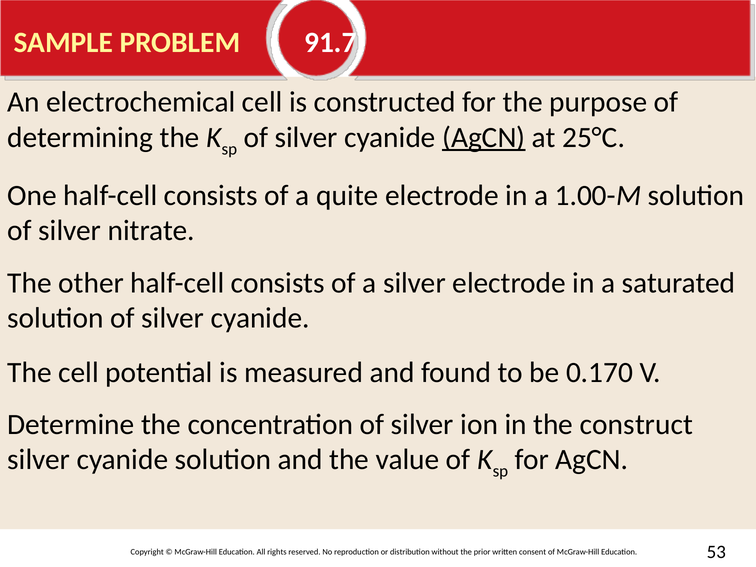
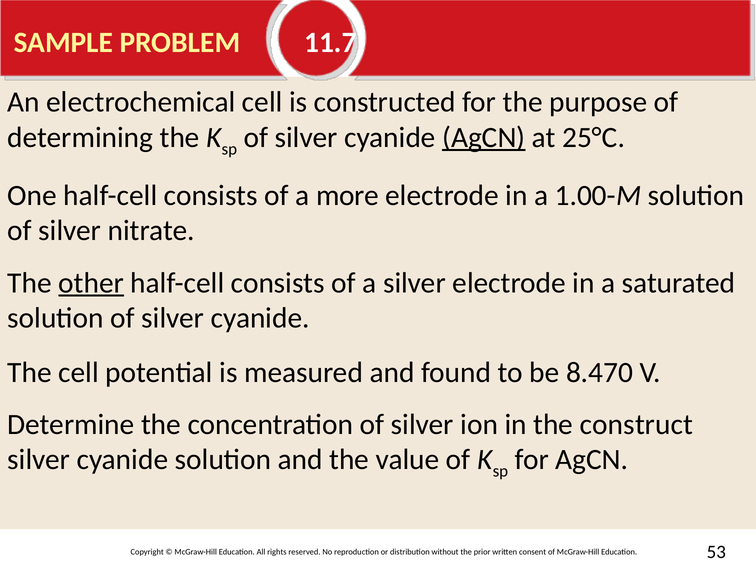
91.7: 91.7 -> 11.7
quite: quite -> more
other underline: none -> present
0.170: 0.170 -> 8.470
